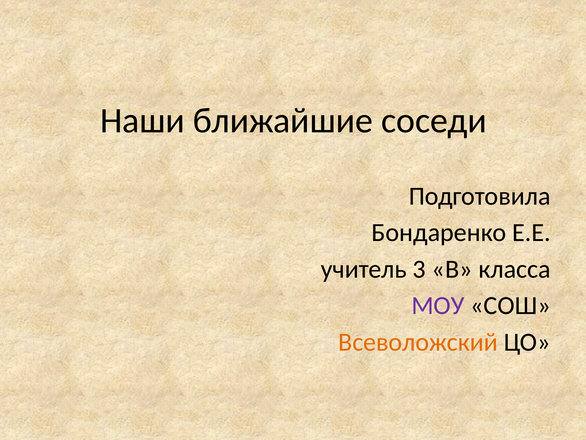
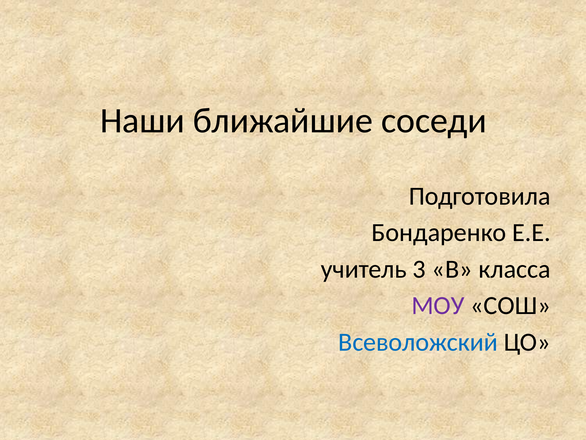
Всеволожский colour: orange -> blue
